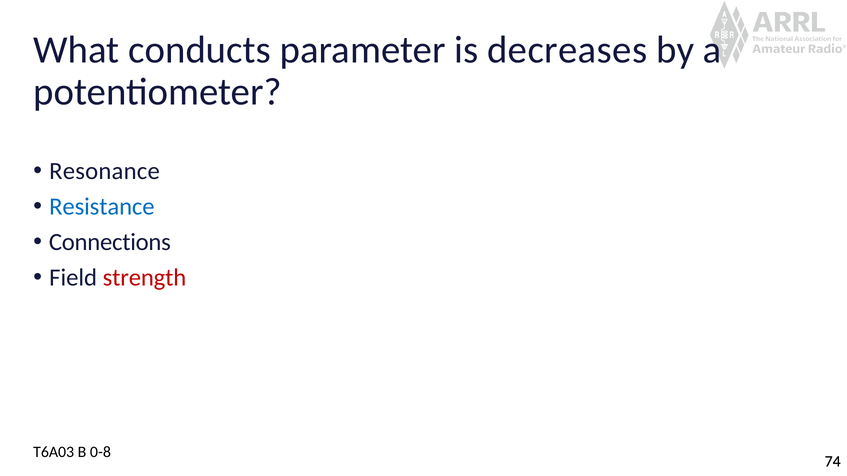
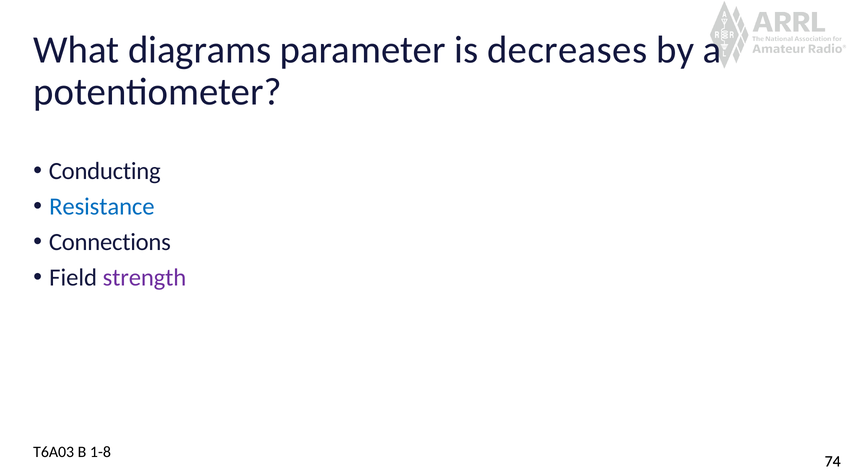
conducts: conducts -> diagrams
Resonance: Resonance -> Conducting
strength colour: red -> purple
0-8: 0-8 -> 1-8
